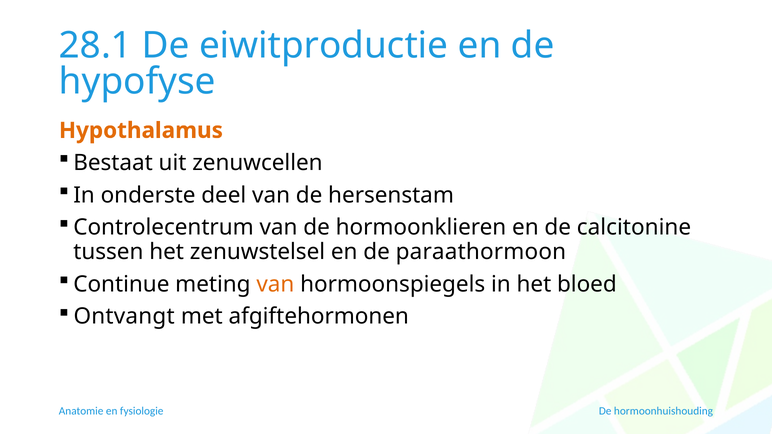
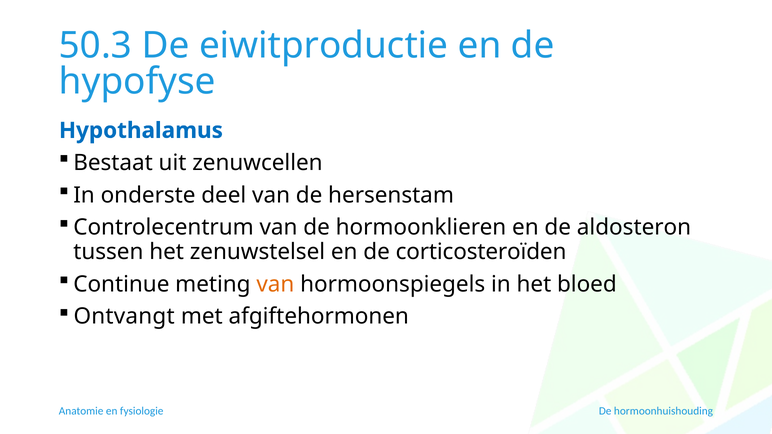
28.1: 28.1 -> 50.3
Hypothalamus colour: orange -> blue
calcitonine: calcitonine -> aldosteron
paraathormoon: paraathormoon -> corticosteroïden
